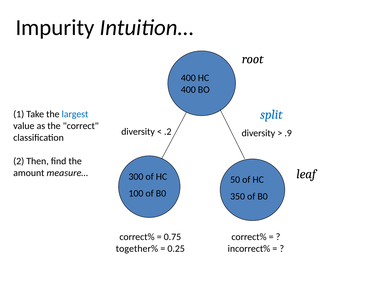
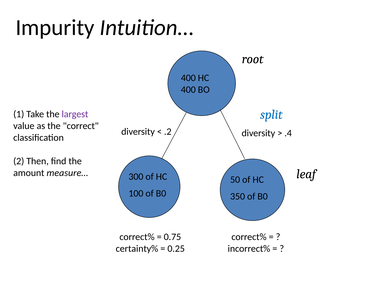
largest colour: blue -> purple
.9: .9 -> .4
together%: together% -> certainty%
